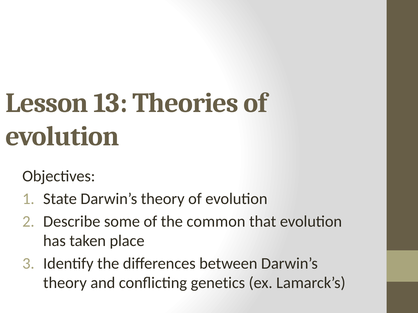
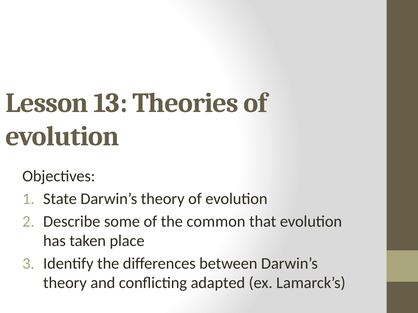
genetics: genetics -> adapted
